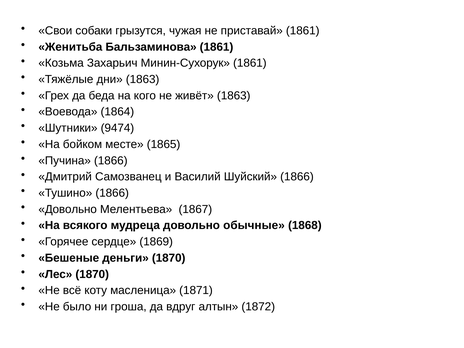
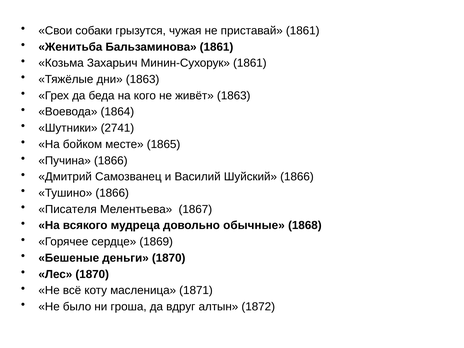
9474: 9474 -> 2741
Довольно at (68, 209): Довольно -> Писателя
